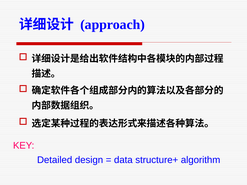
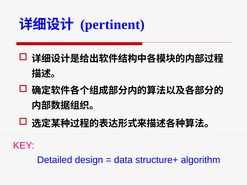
approach: approach -> pertinent
